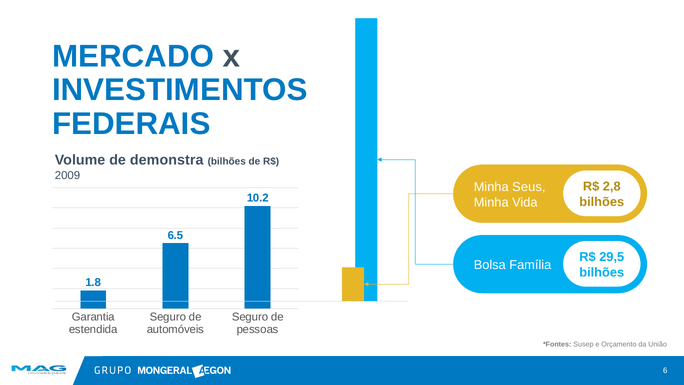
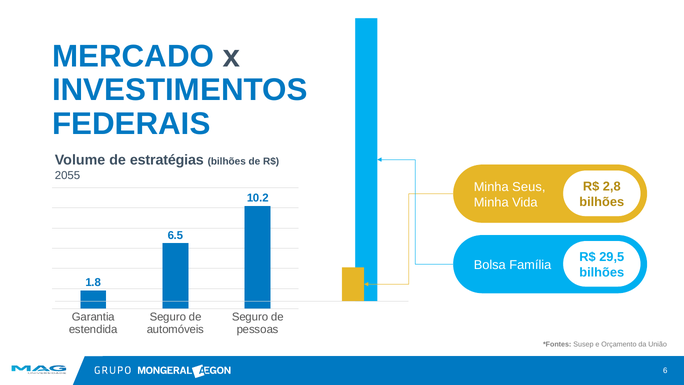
demonstra: demonstra -> estratégias
2009: 2009 -> 2055
